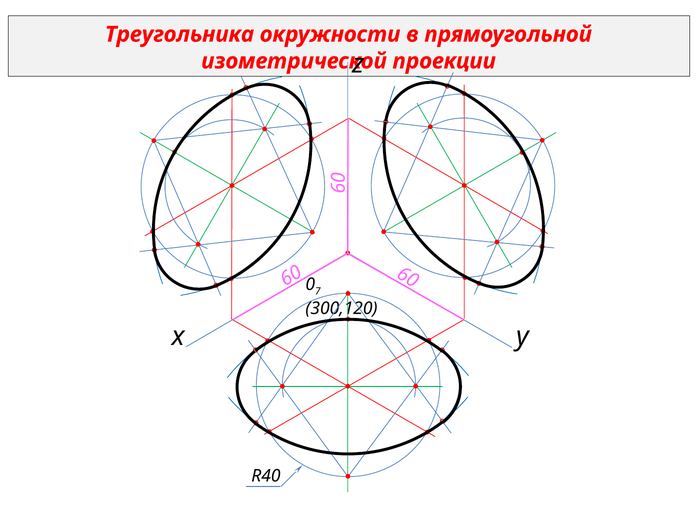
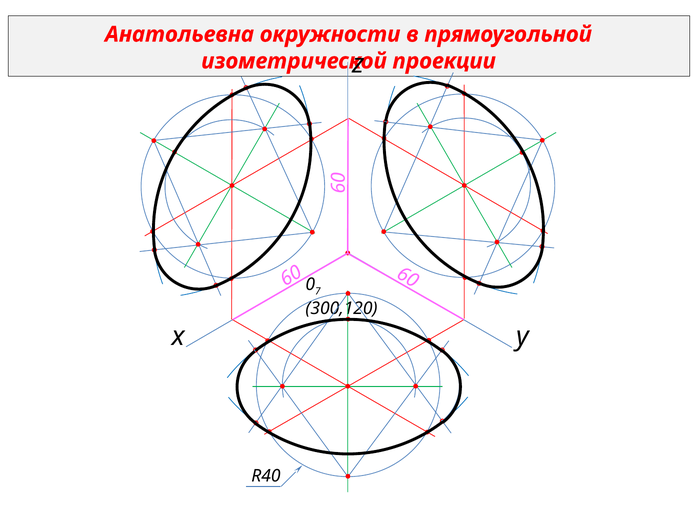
Треугольника: Треугольника -> Анатольевна
